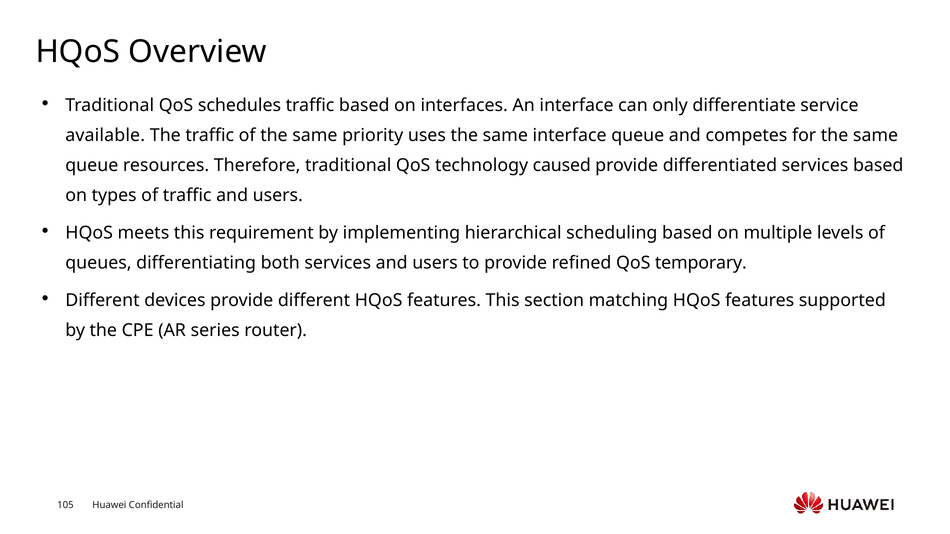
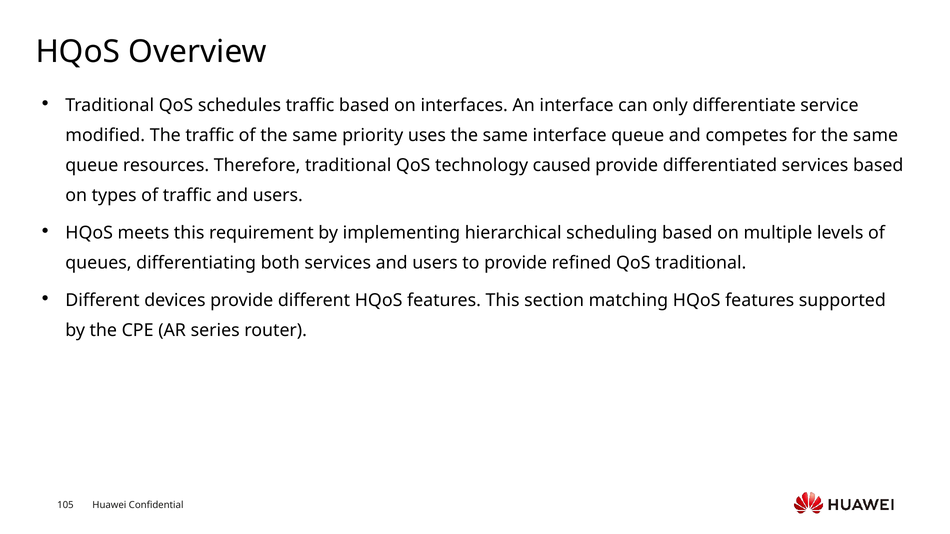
available: available -> modified
QoS temporary: temporary -> traditional
